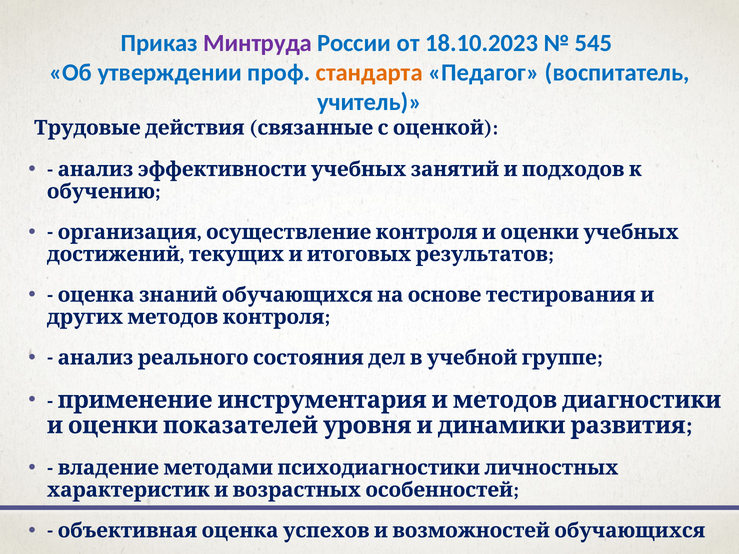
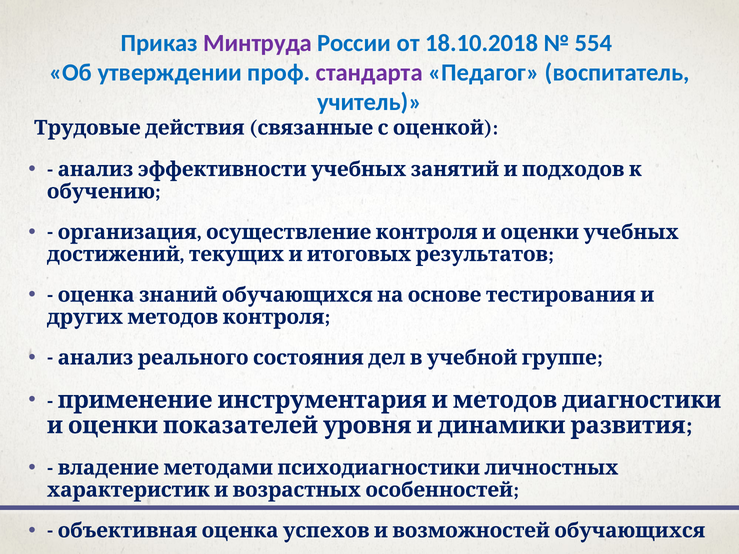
18.10.2023: 18.10.2023 -> 18.10.2018
545: 545 -> 554
стандарта colour: orange -> purple
